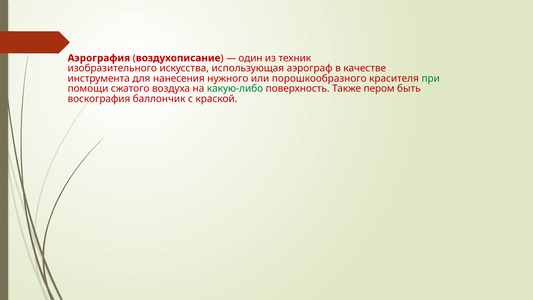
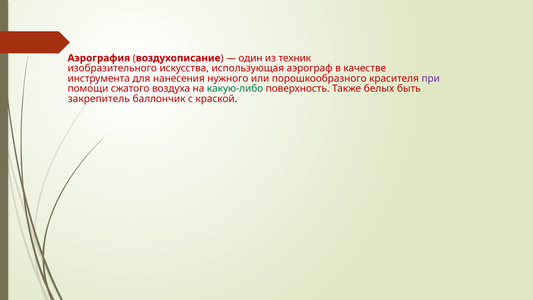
при colour: green -> purple
пером: пером -> белых
воскография: воскография -> закрепитель
